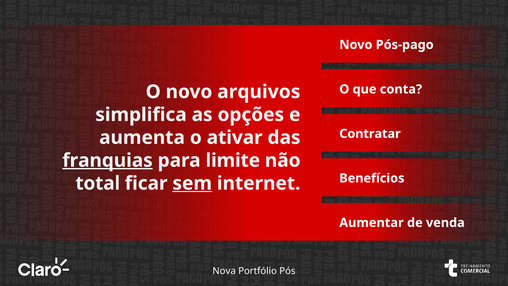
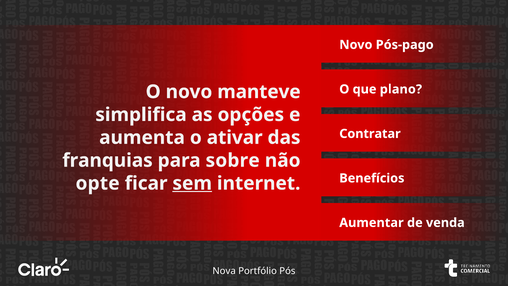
conta: conta -> plano
arquivos: arquivos -> manteve
franquias underline: present -> none
limite: limite -> sobre
total: total -> opte
